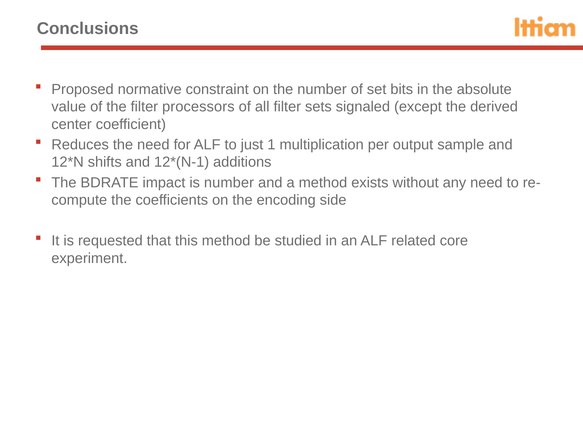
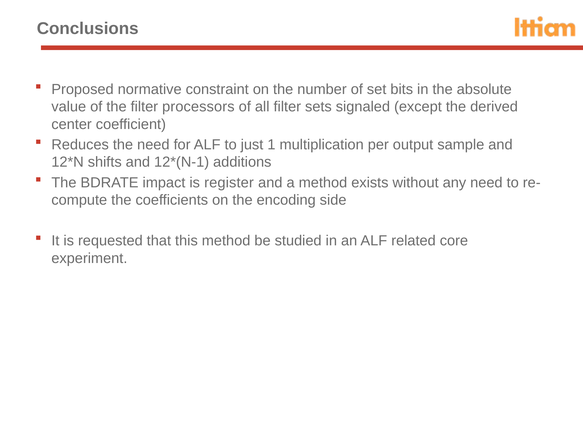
is number: number -> register
